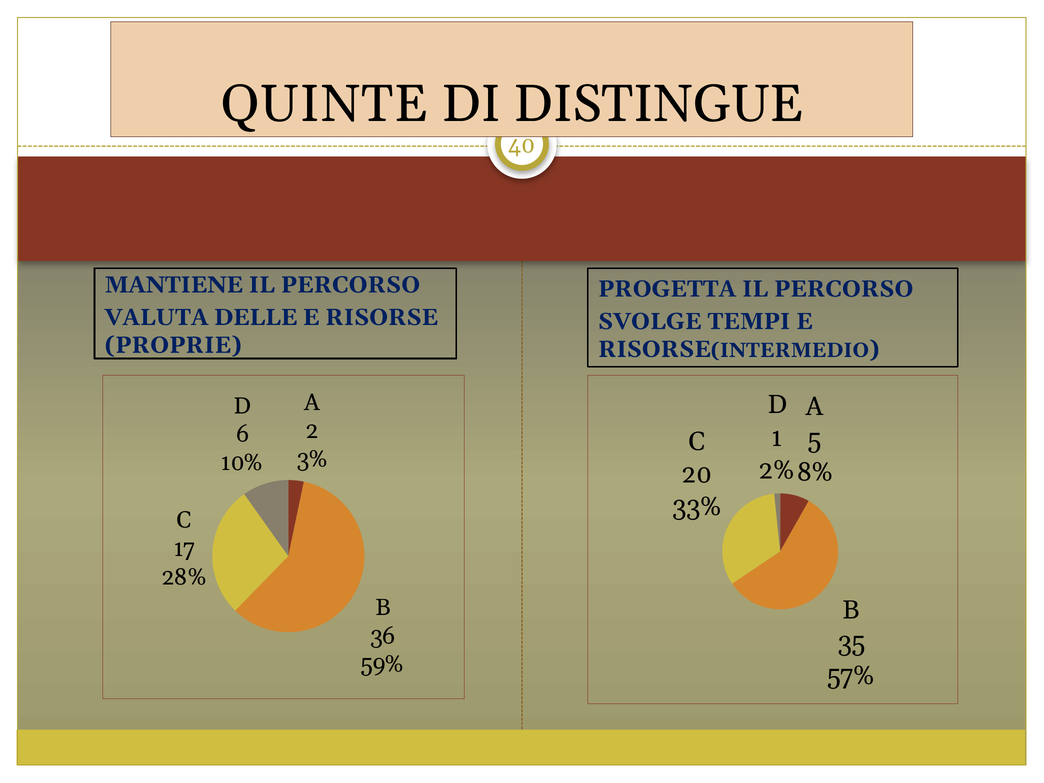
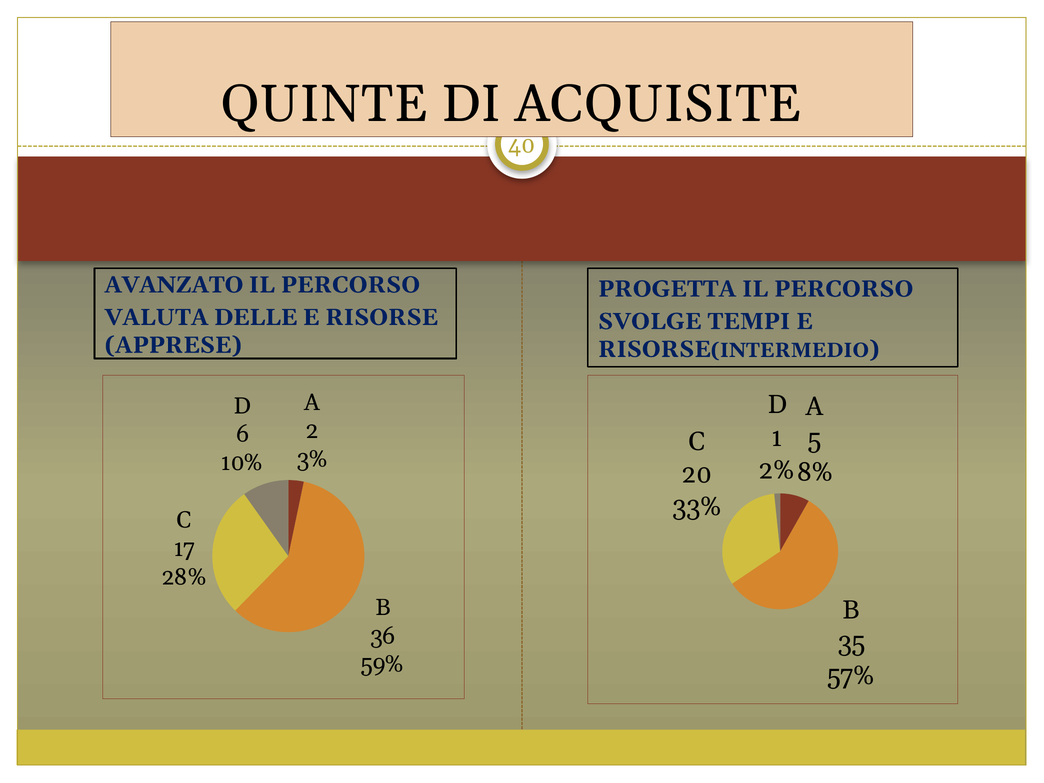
DISTINGUE: DISTINGUE -> ACQUISITE
MANTIENE: MANTIENE -> AVANZATO
PROPRIE: PROPRIE -> APPRESE
